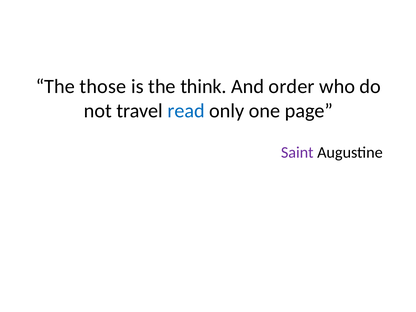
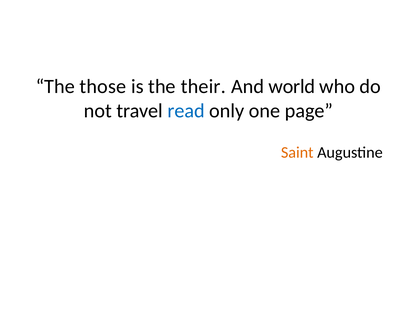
think: think -> their
order: order -> world
Saint colour: purple -> orange
